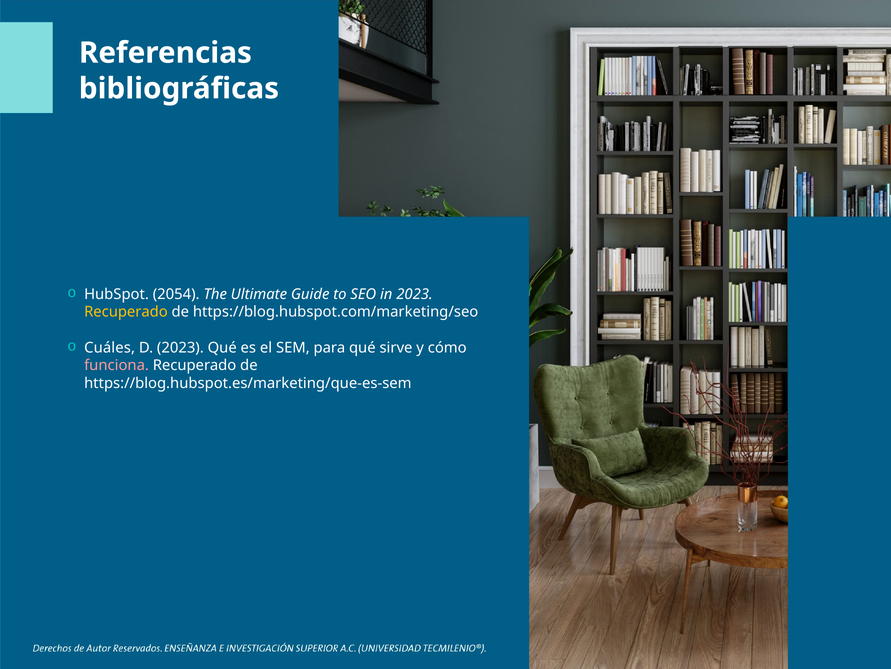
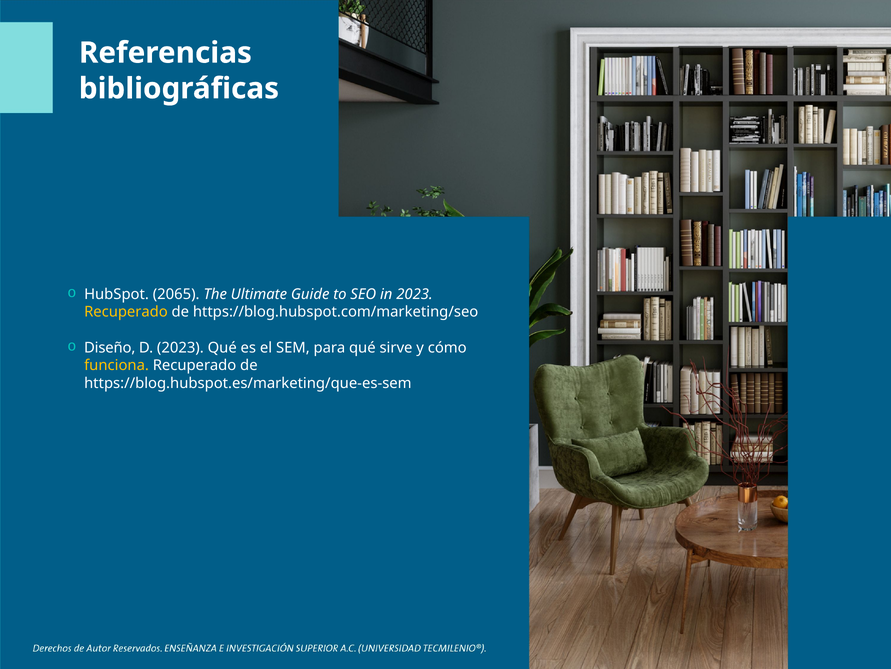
2054: 2054 -> 2065
Cuáles: Cuáles -> Diseño
funciona colour: pink -> yellow
